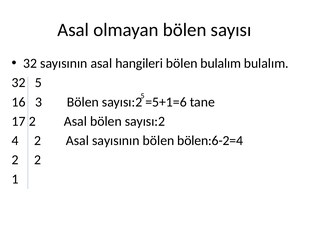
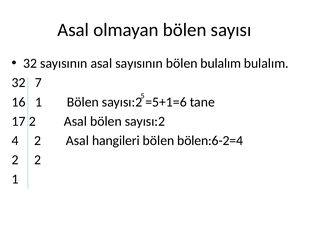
asal hangileri: hangileri -> sayısının
32 5: 5 -> 7
3 at (39, 102): 3 -> 1
Asal sayısının: sayısının -> hangileri
